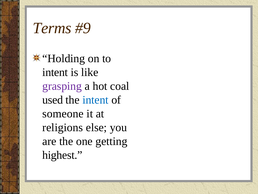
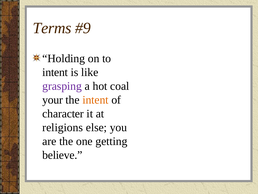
used: used -> your
intent at (96, 100) colour: blue -> orange
someone: someone -> character
highest: highest -> believe
